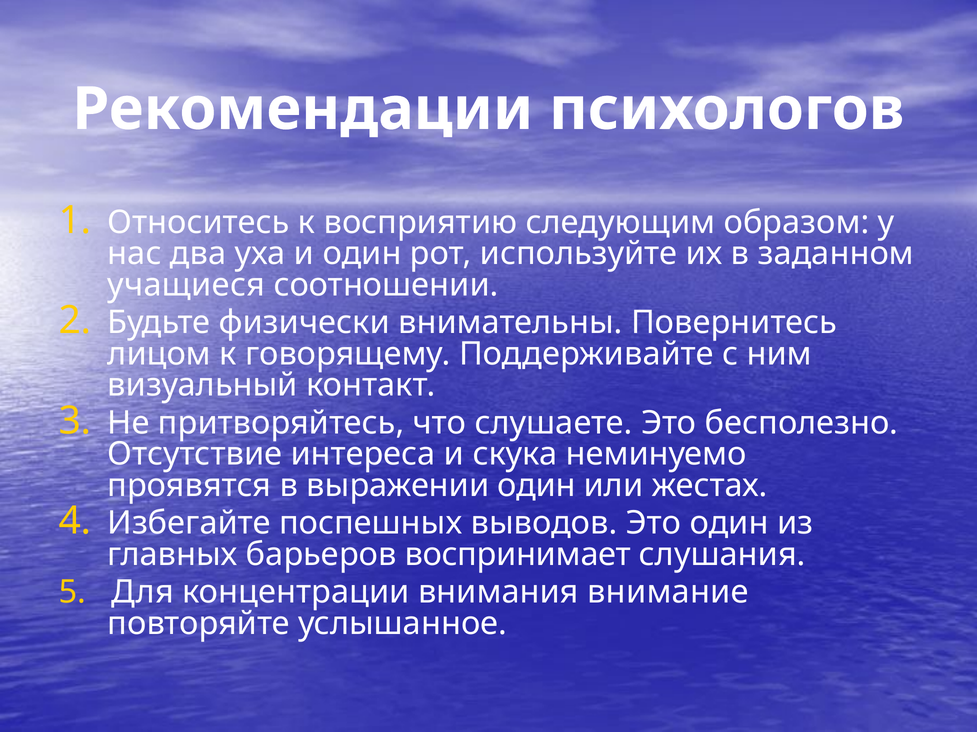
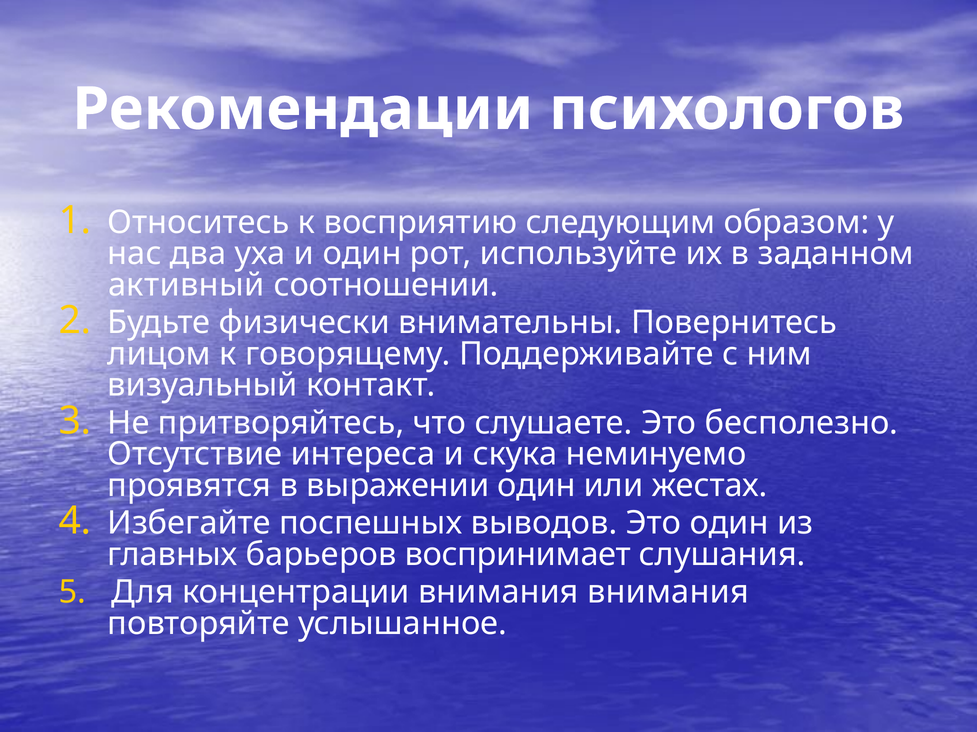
учащиеся: учащиеся -> активный
внимания внимание: внимание -> внимания
